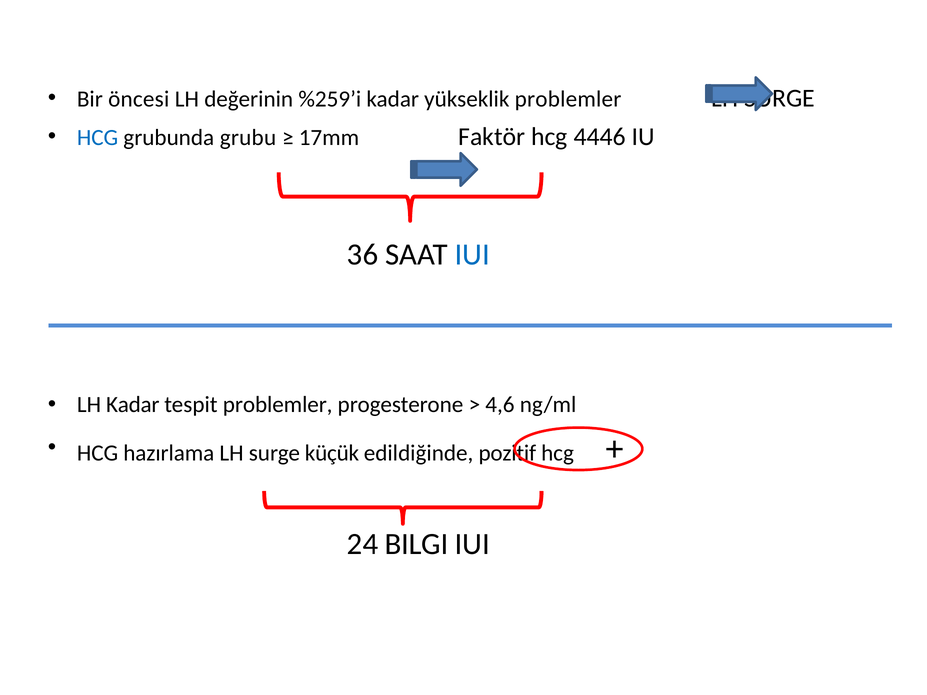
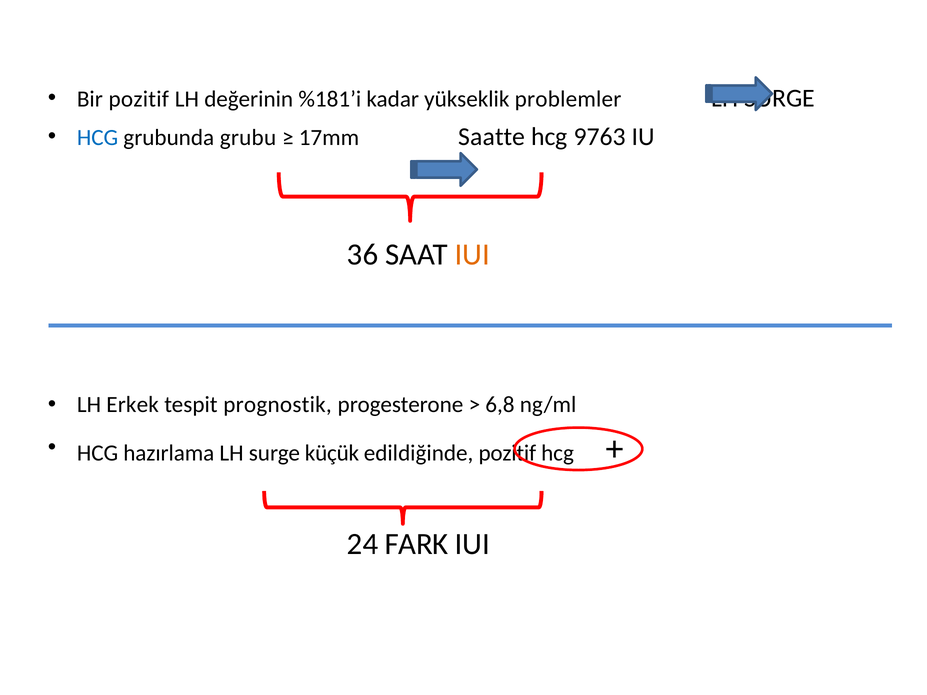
Bir öncesi: öncesi -> pozitif
%259’i: %259’i -> %181’i
Faktör: Faktör -> Saatte
4446: 4446 -> 9763
IUI at (472, 255) colour: blue -> orange
LH Kadar: Kadar -> Erkek
tespit problemler: problemler -> prognostik
4,6: 4,6 -> 6,8
BILGI: BILGI -> FARK
